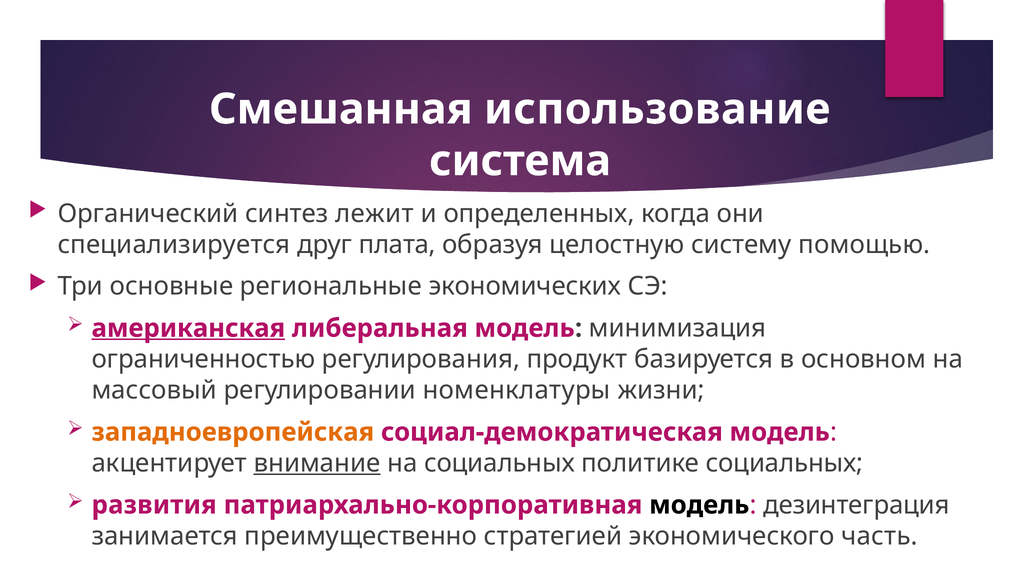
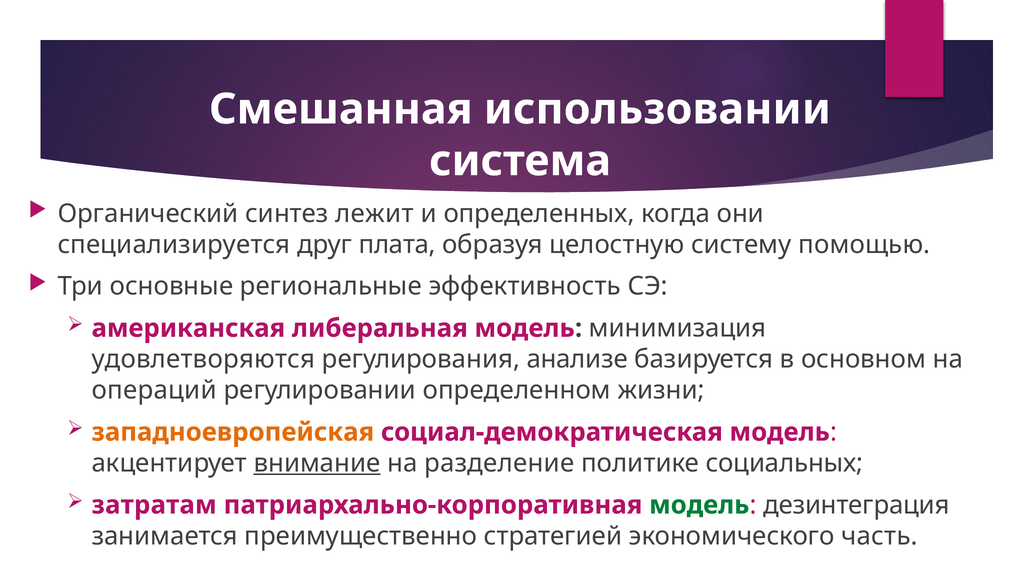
использование: использование -> использовании
экономических: экономических -> эффективность
американская underline: present -> none
ограниченностью: ограниченностью -> удовлетворяются
продукт: продукт -> анализе
массовый: массовый -> операций
номенклатуры: номенклатуры -> определенном
на социальных: социальных -> разделение
развития: развития -> затратам
модель at (699, 505) colour: black -> green
